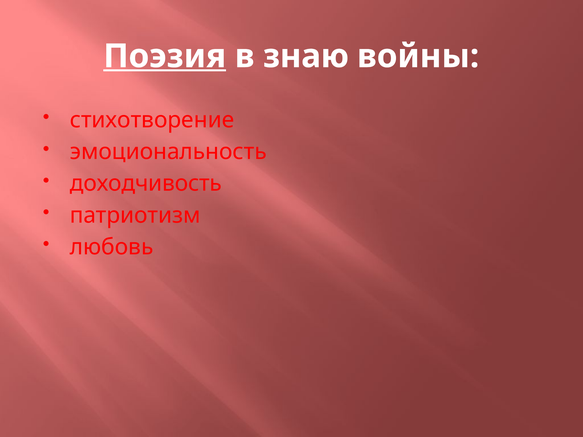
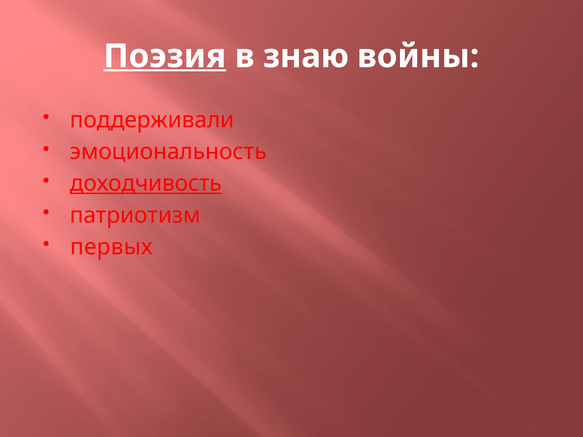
стихотворение: стихотворение -> поддерживали
доходчивость underline: none -> present
любовь: любовь -> первых
